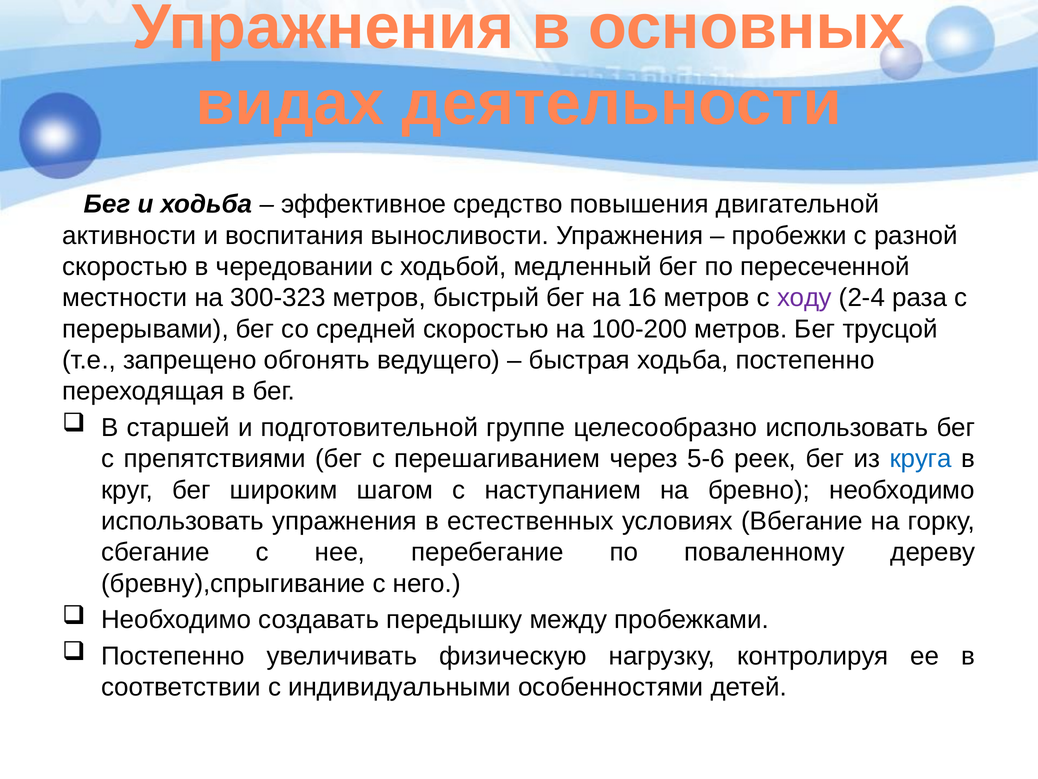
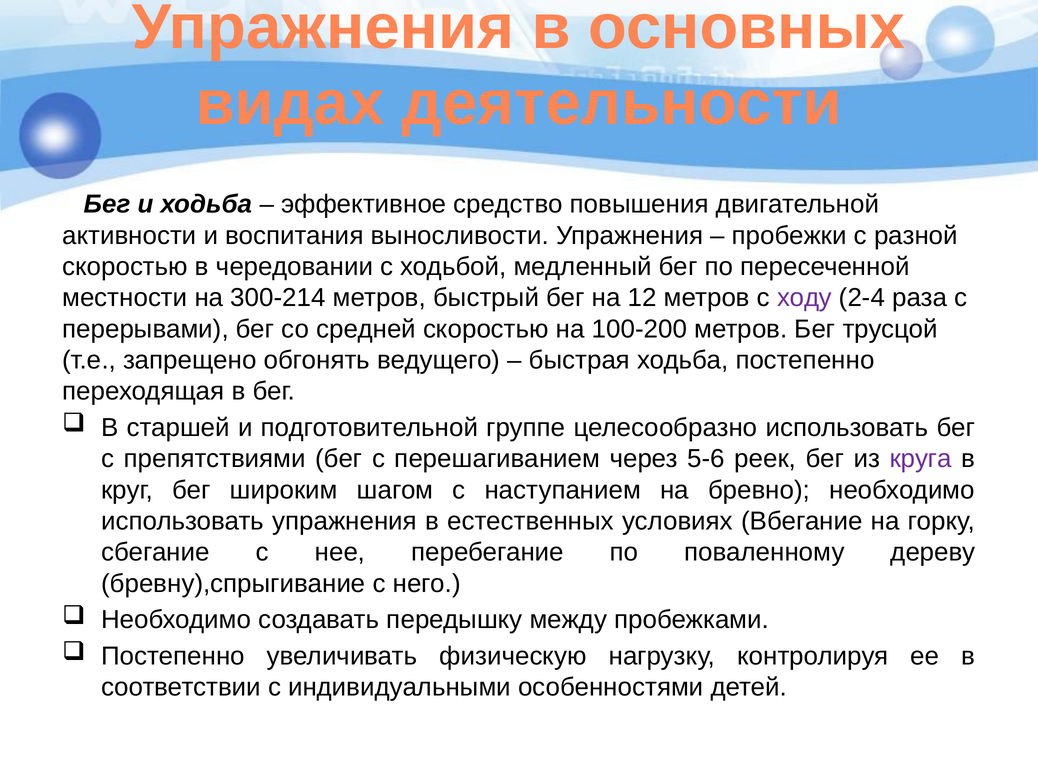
300-323: 300-323 -> 300-214
16: 16 -> 12
круга colour: blue -> purple
